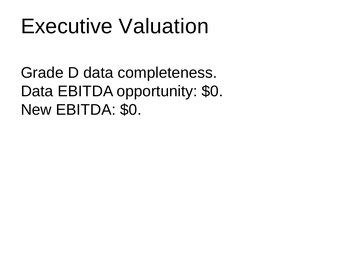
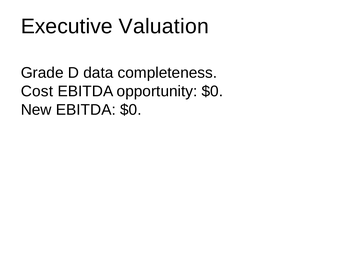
Data at (37, 91): Data -> Cost
